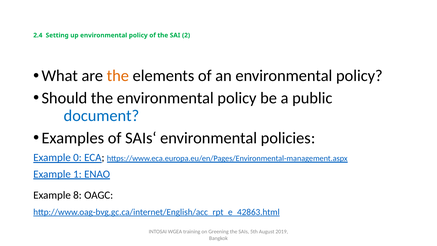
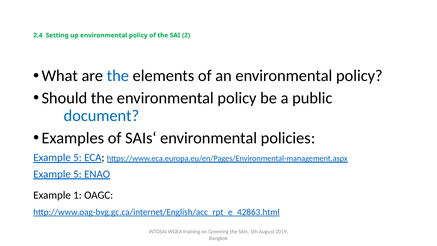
the at (118, 76) colour: orange -> blue
0 at (77, 158): 0 -> 5
1 at (77, 174): 1 -> 5
8: 8 -> 1
